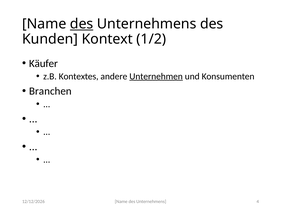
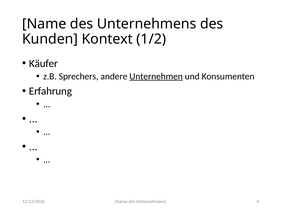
des at (82, 24) underline: present -> none
Kontextes: Kontextes -> Sprechers
Branchen: Branchen -> Erfahrung
